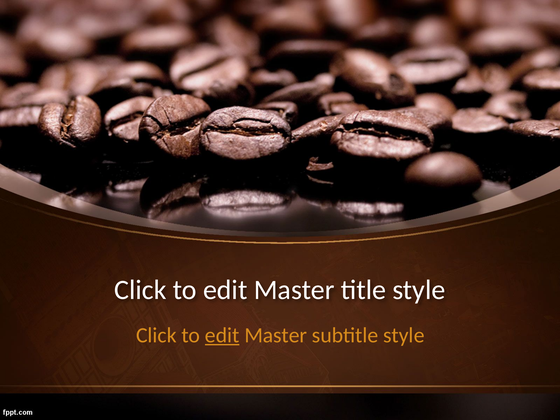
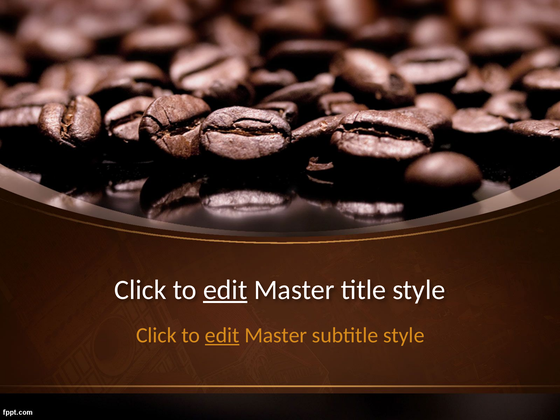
edit at (225, 290) underline: none -> present
